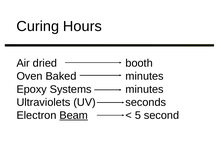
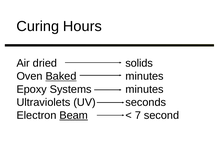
booth: booth -> solids
Baked underline: none -> present
5: 5 -> 7
